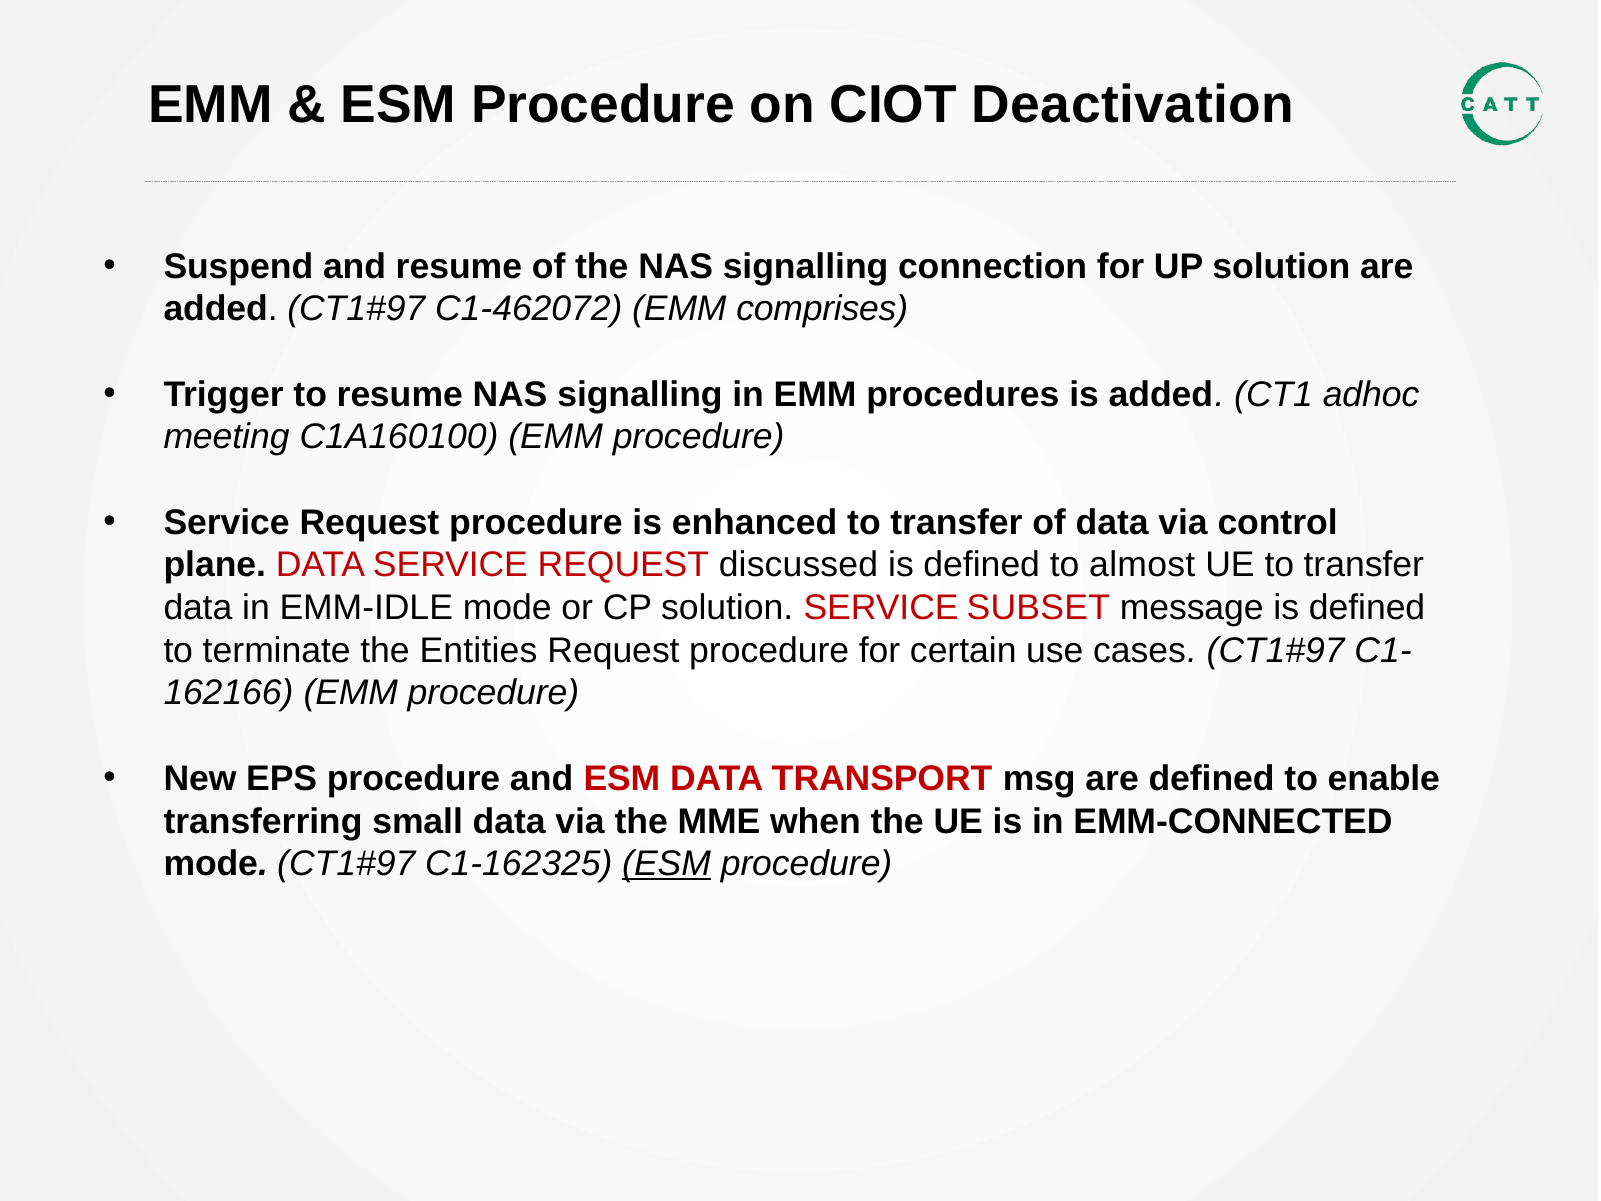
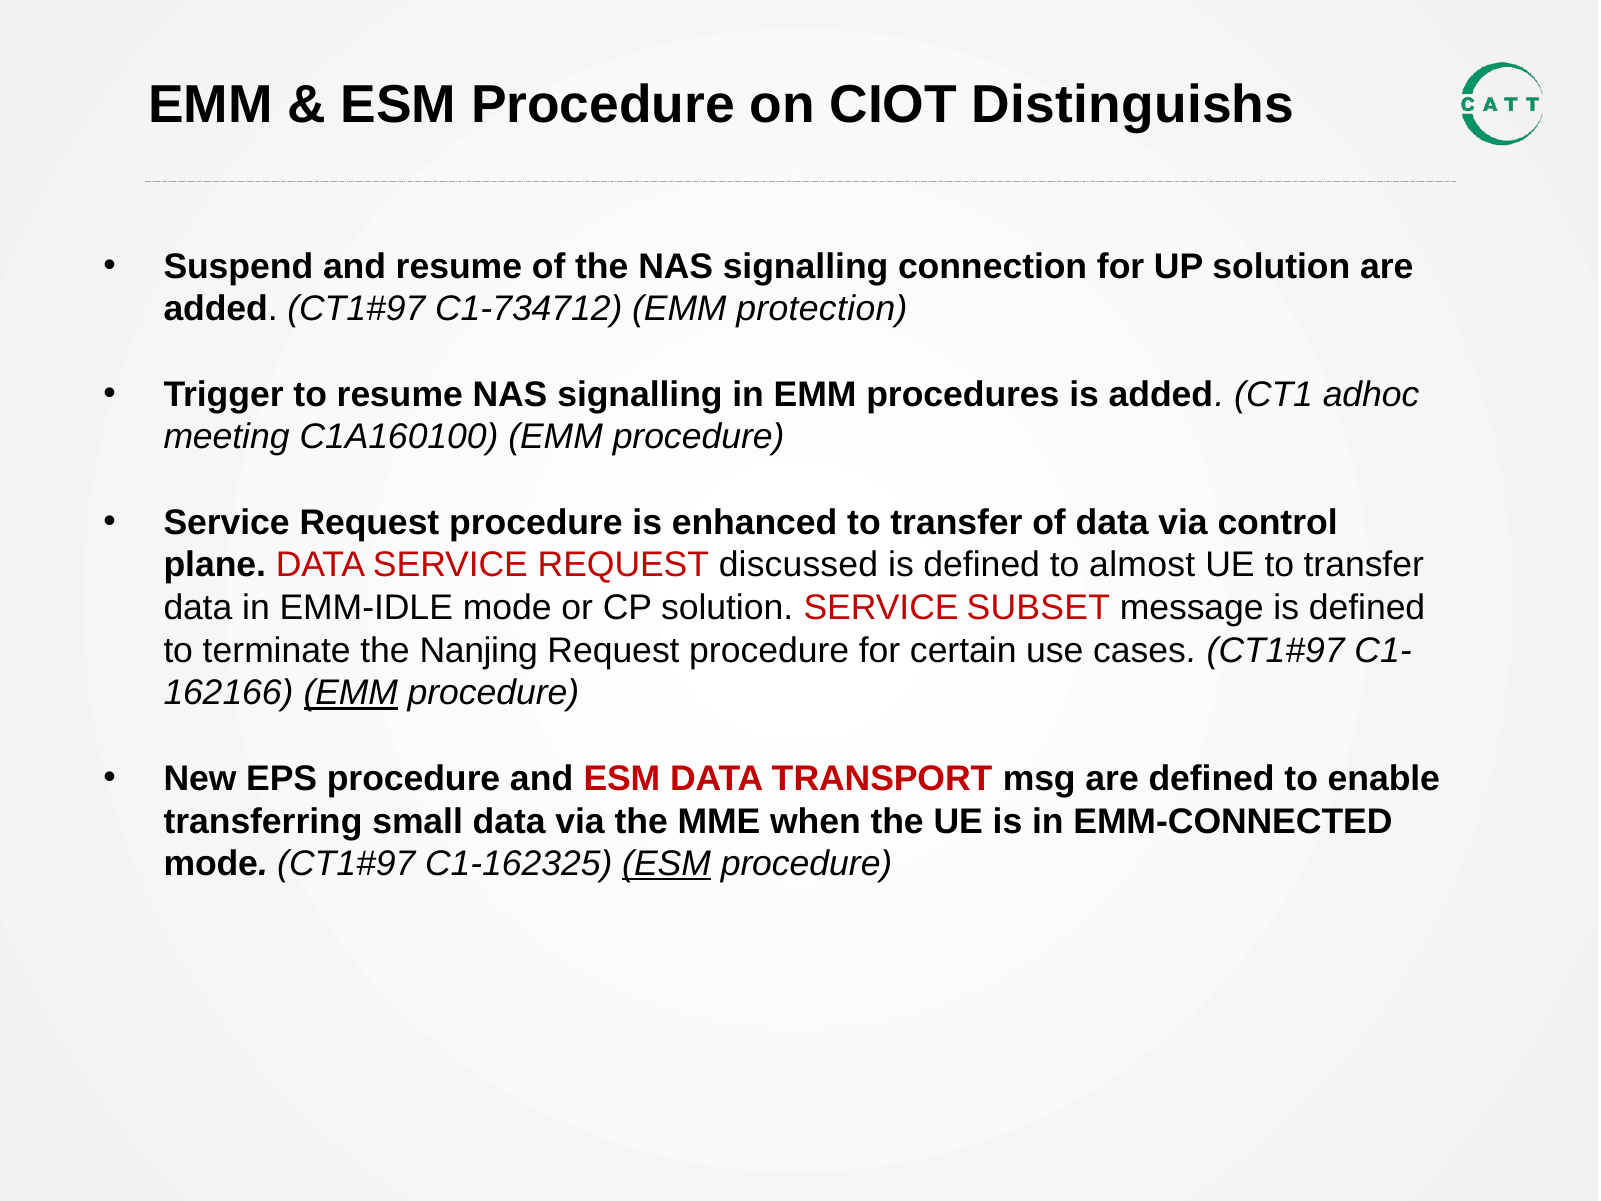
Deactivation: Deactivation -> Distinguishs
C1-462072: C1-462072 -> C1-734712
comprises: comprises -> protection
Entities: Entities -> Nanjing
EMM at (351, 693) underline: none -> present
